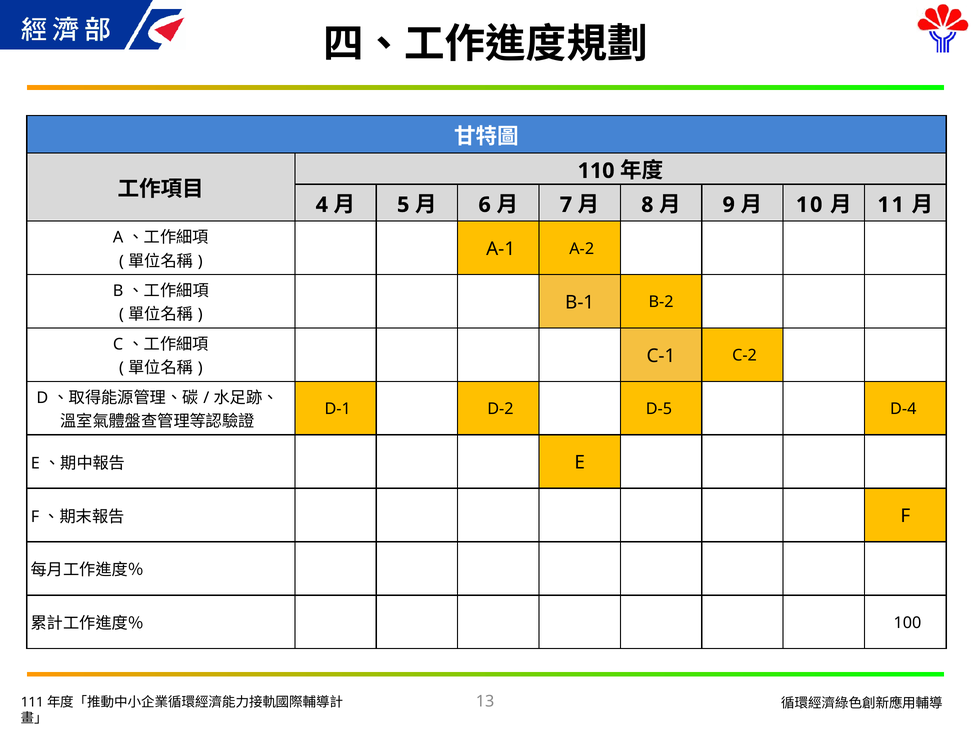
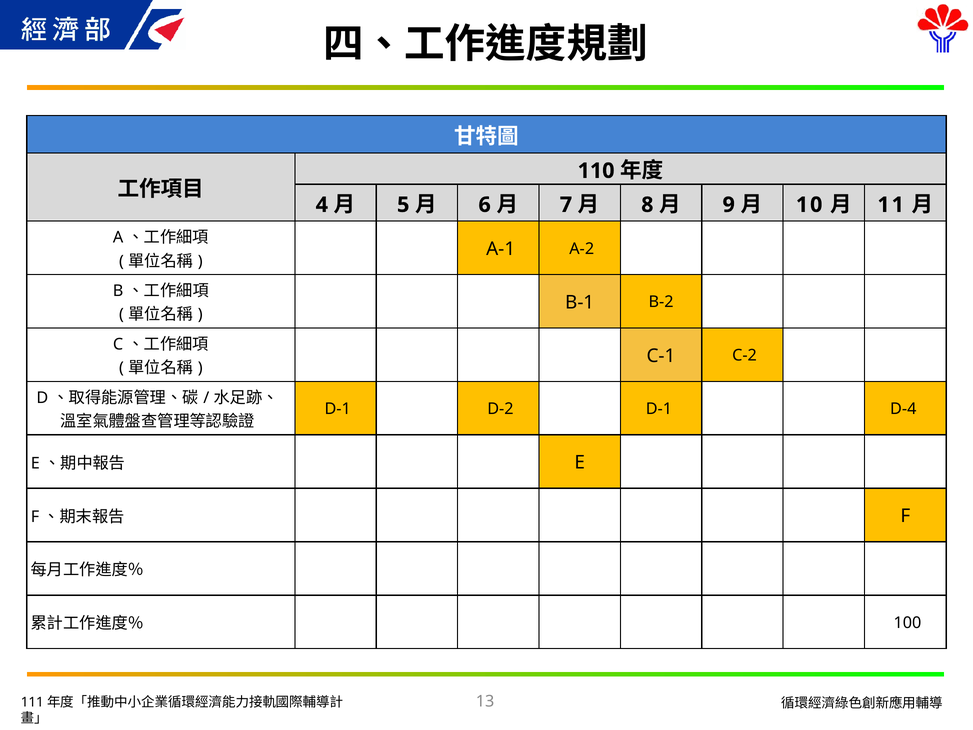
D-2 D-5: D-5 -> D-1
